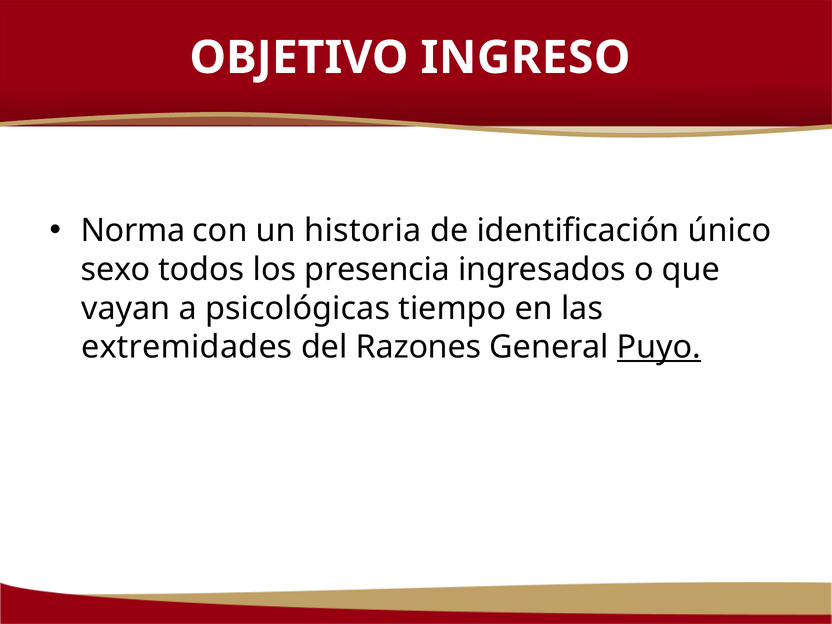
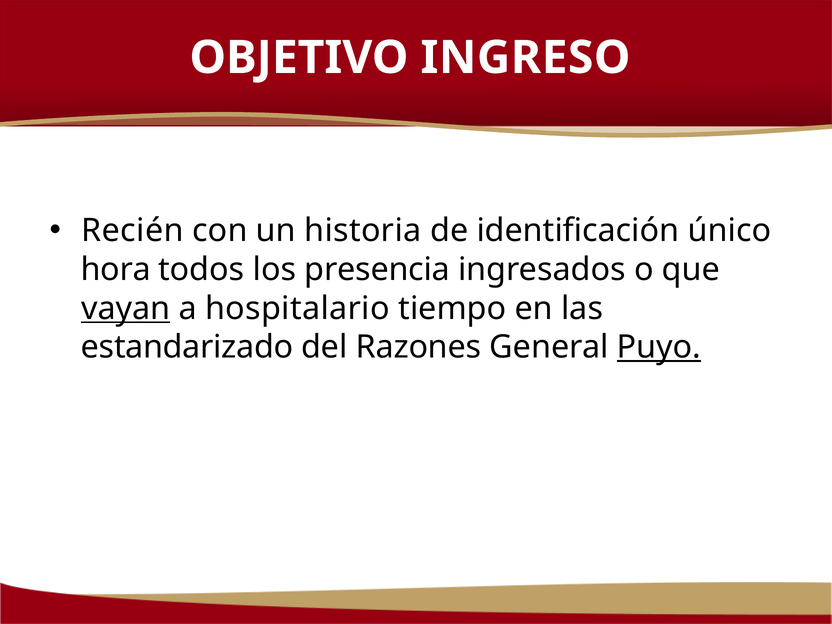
Norma: Norma -> Recién
sexo: sexo -> hora
vayan underline: none -> present
psicológicas: psicológicas -> hospitalario
extremidades: extremidades -> estandarizado
